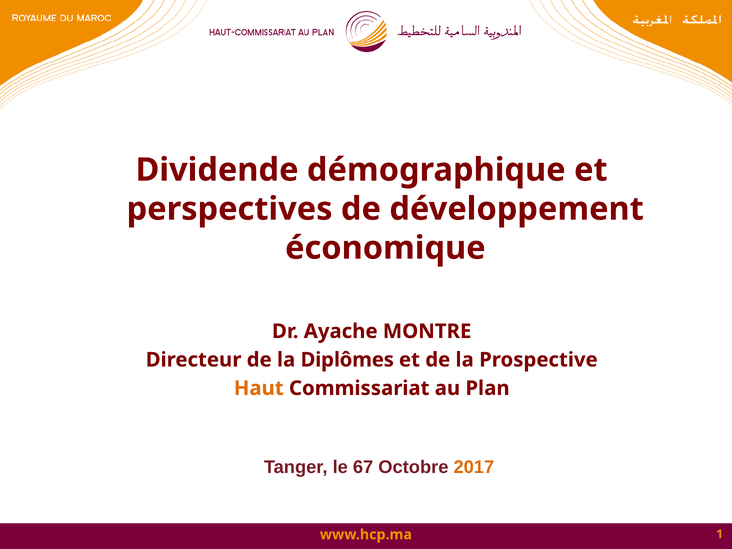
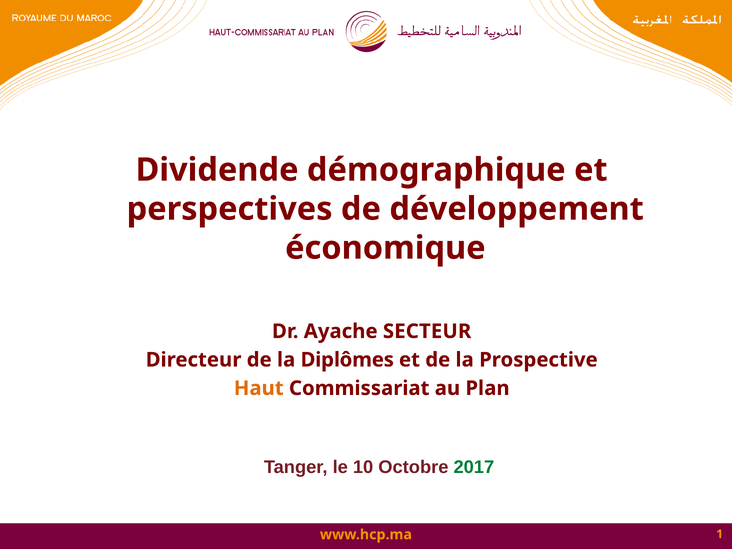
MONTRE: MONTRE -> SECTEUR
67: 67 -> 10
2017 colour: orange -> green
